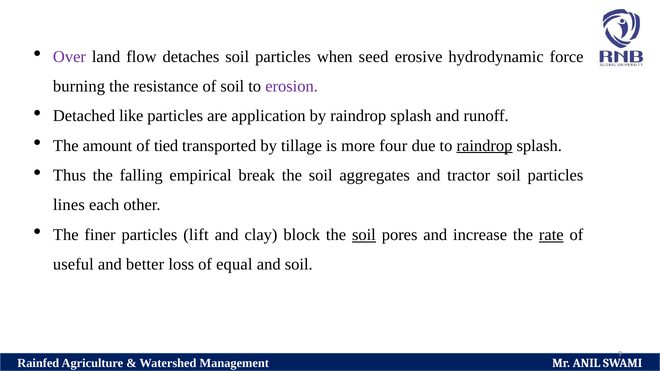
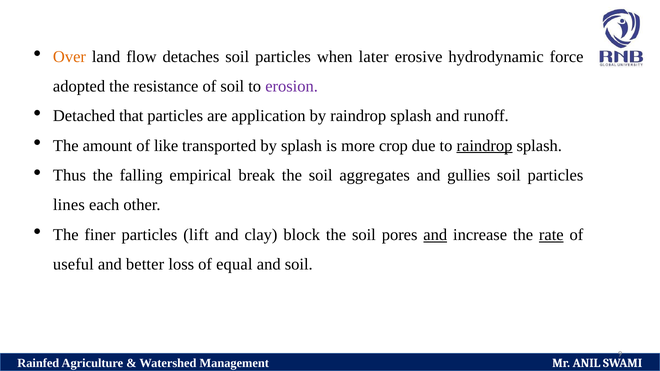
Over colour: purple -> orange
seed: seed -> later
burning: burning -> adopted
like: like -> that
tied: tied -> like
by tillage: tillage -> splash
four: four -> crop
tractor: tractor -> gullies
soil at (364, 235) underline: present -> none
and at (435, 235) underline: none -> present
